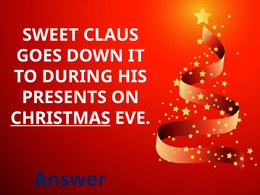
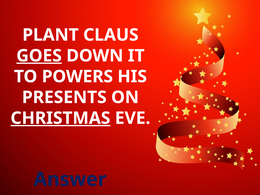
SWEET: SWEET -> PLANT
GOES underline: none -> present
DURING: DURING -> POWERS
